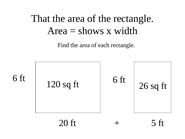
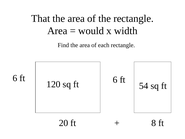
shows: shows -> would
26: 26 -> 54
5: 5 -> 8
